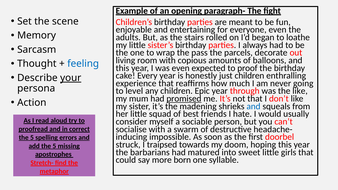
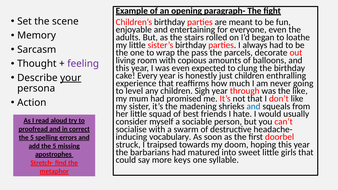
feeling colour: blue -> purple
proof: proof -> clung
Epic: Epic -> Sigh
promised underline: present -> none
impossible: impossible -> vocabulary
born: born -> keys
